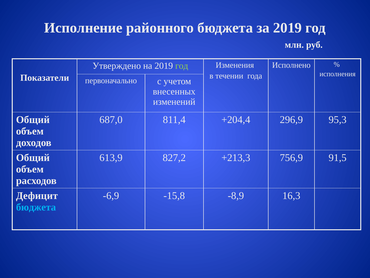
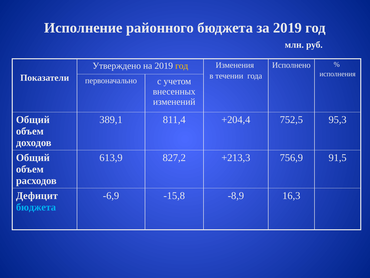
год at (182, 66) colour: light green -> yellow
687,0: 687,0 -> 389,1
296,9: 296,9 -> 752,5
